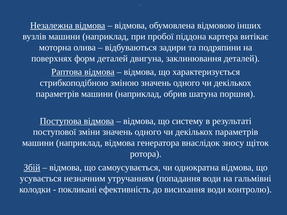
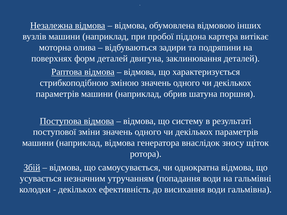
покликані at (78, 190): покликані -> декількох
контролю: контролю -> гальмівна
